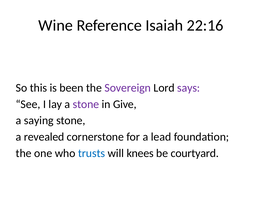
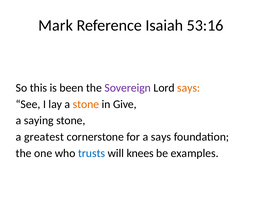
Wine: Wine -> Mark
22:16: 22:16 -> 53:16
says at (189, 88) colour: purple -> orange
stone at (86, 104) colour: purple -> orange
revealed: revealed -> greatest
a lead: lead -> says
courtyard: courtyard -> examples
